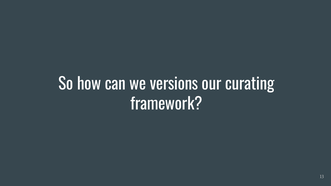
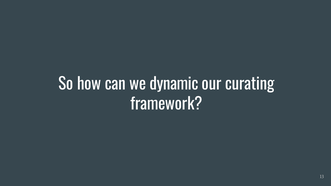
versions: versions -> dynamic
